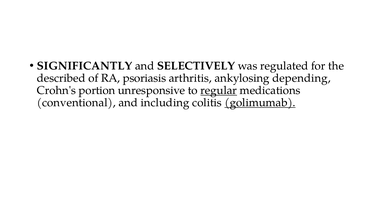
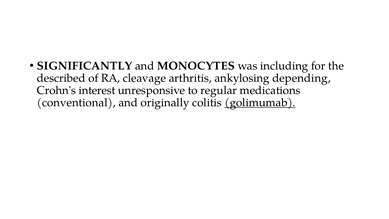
SELECTIVELY: SELECTIVELY -> MONOCYTES
regulated: regulated -> including
psoriasis: psoriasis -> cleavage
portion: portion -> interest
regular underline: present -> none
including: including -> originally
